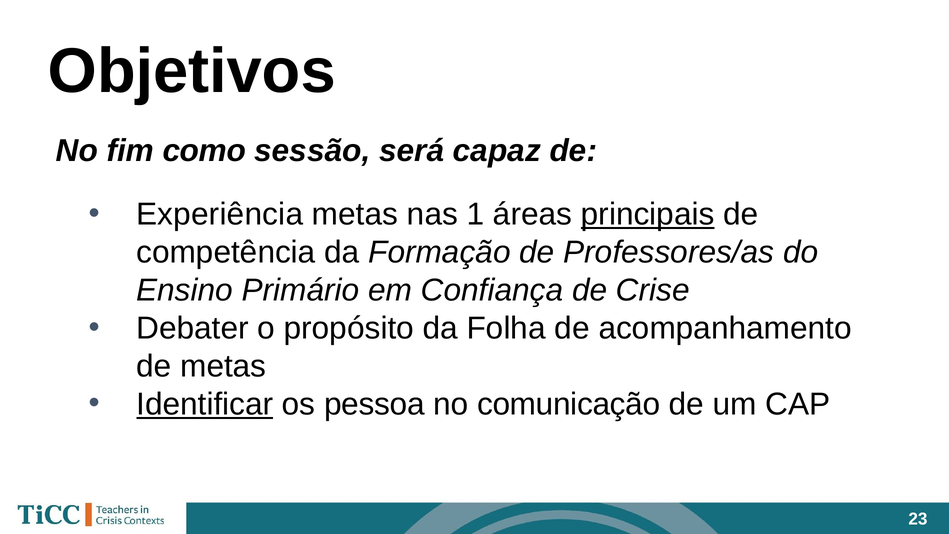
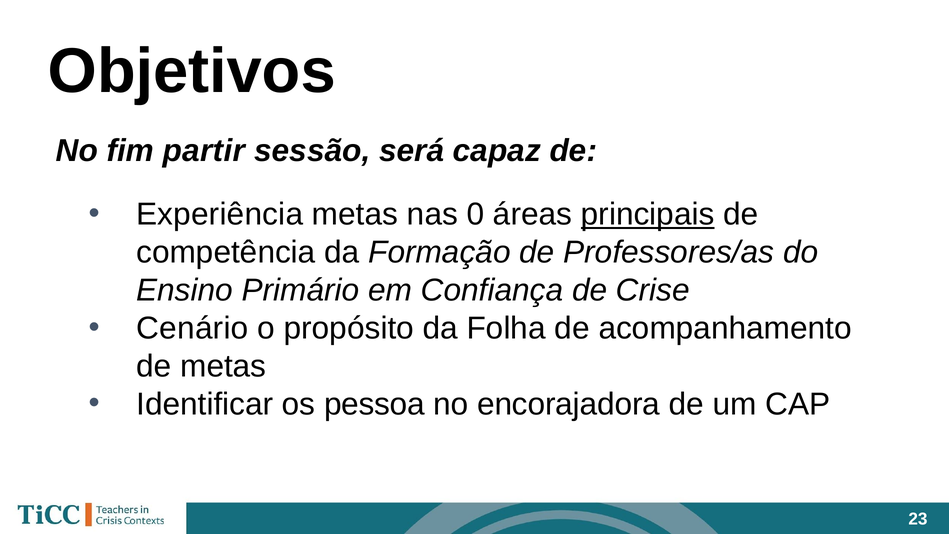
como: como -> partir
1: 1 -> 0
Debater: Debater -> Cenário
Identificar underline: present -> none
comunicação: comunicação -> encorajadora
